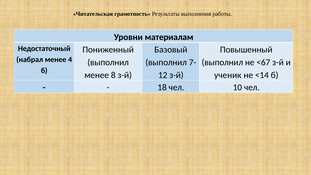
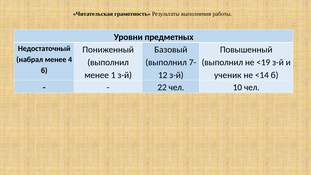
материалам: материалам -> предметных
<67: <67 -> <19
8: 8 -> 1
18: 18 -> 22
